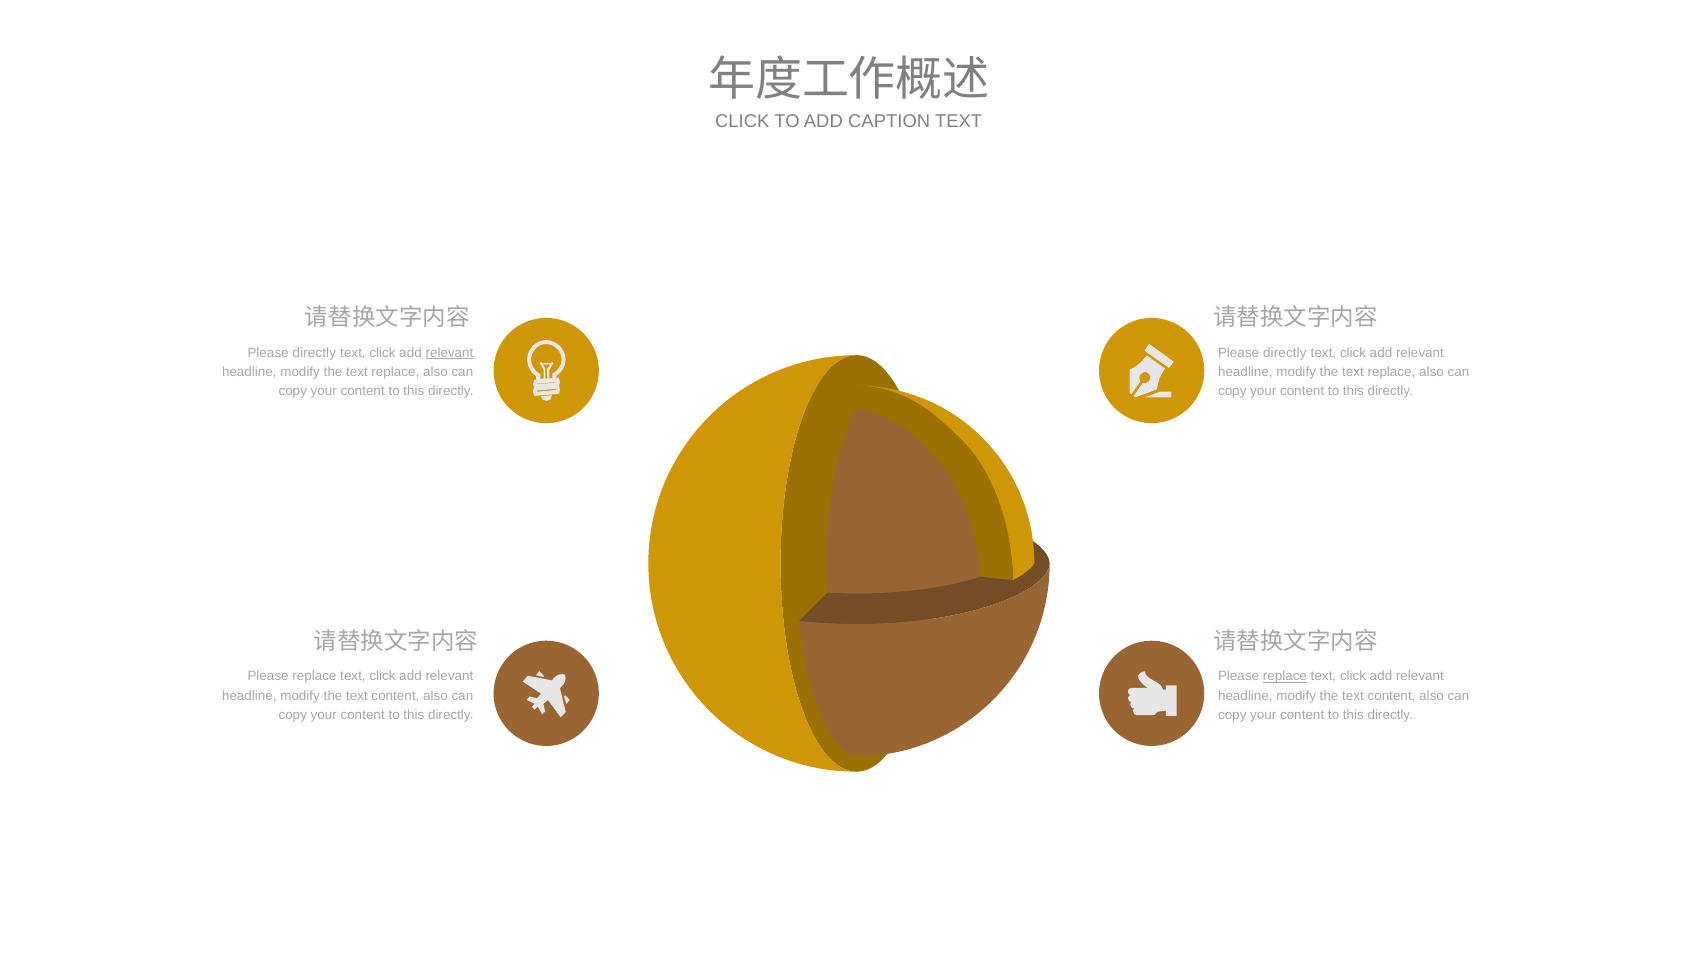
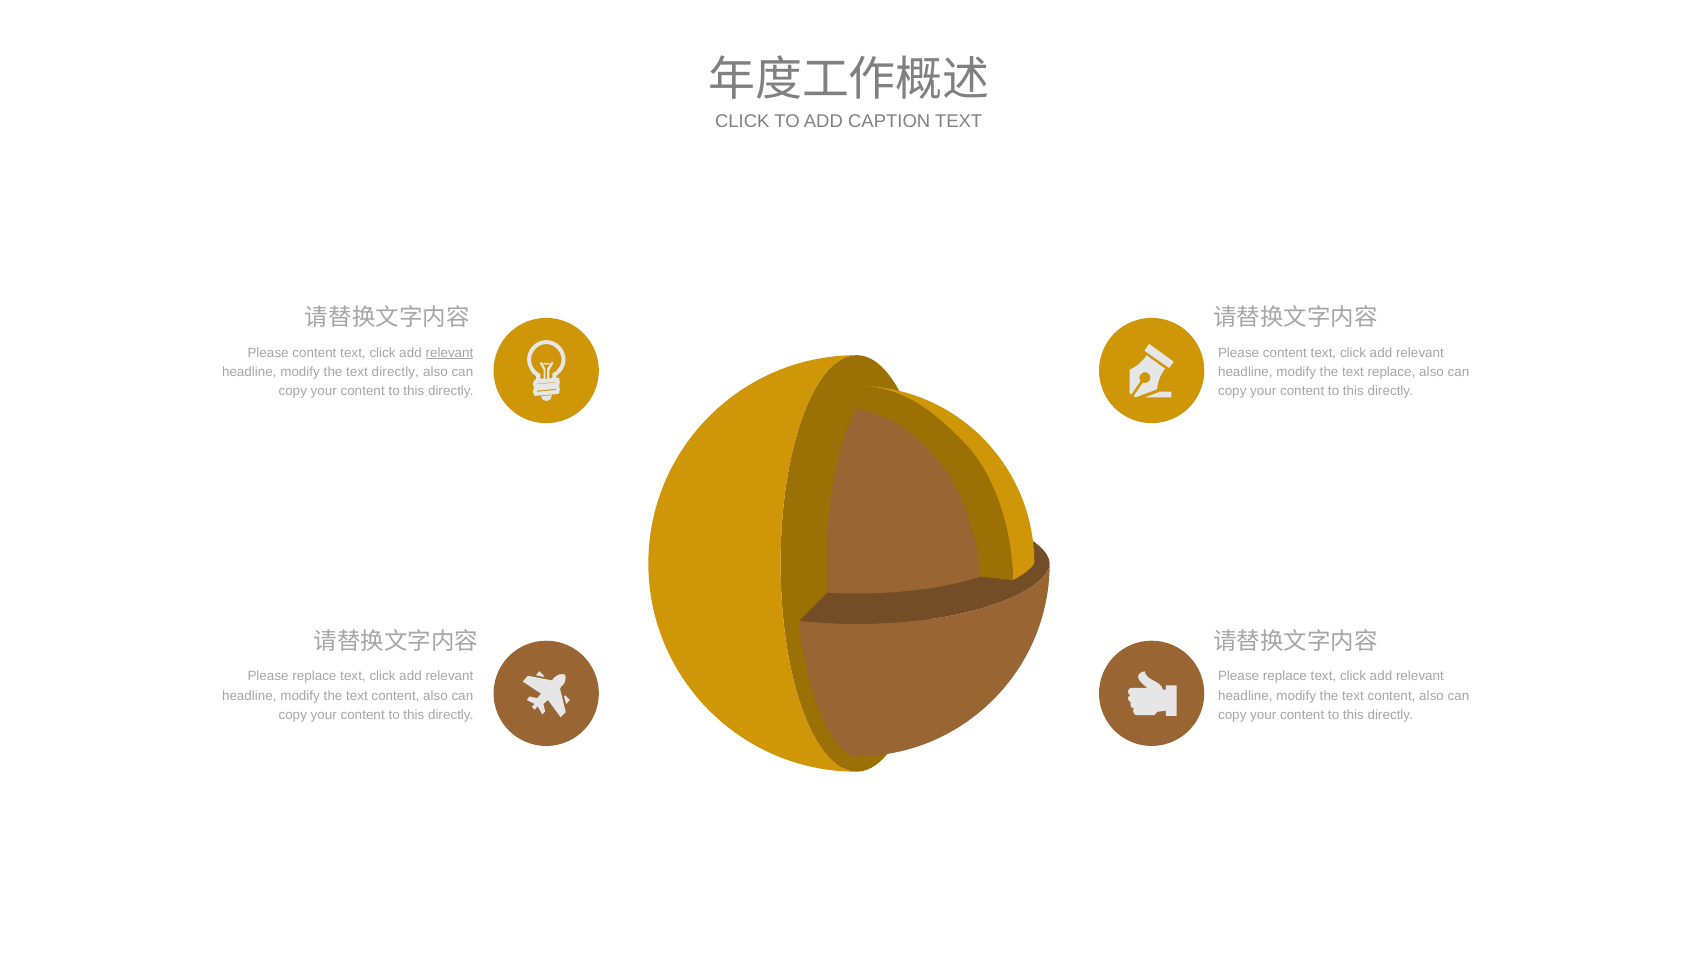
directly at (314, 353): directly -> content
directly at (1285, 353): directly -> content
replace at (395, 372): replace -> directly
replace at (1285, 676) underline: present -> none
